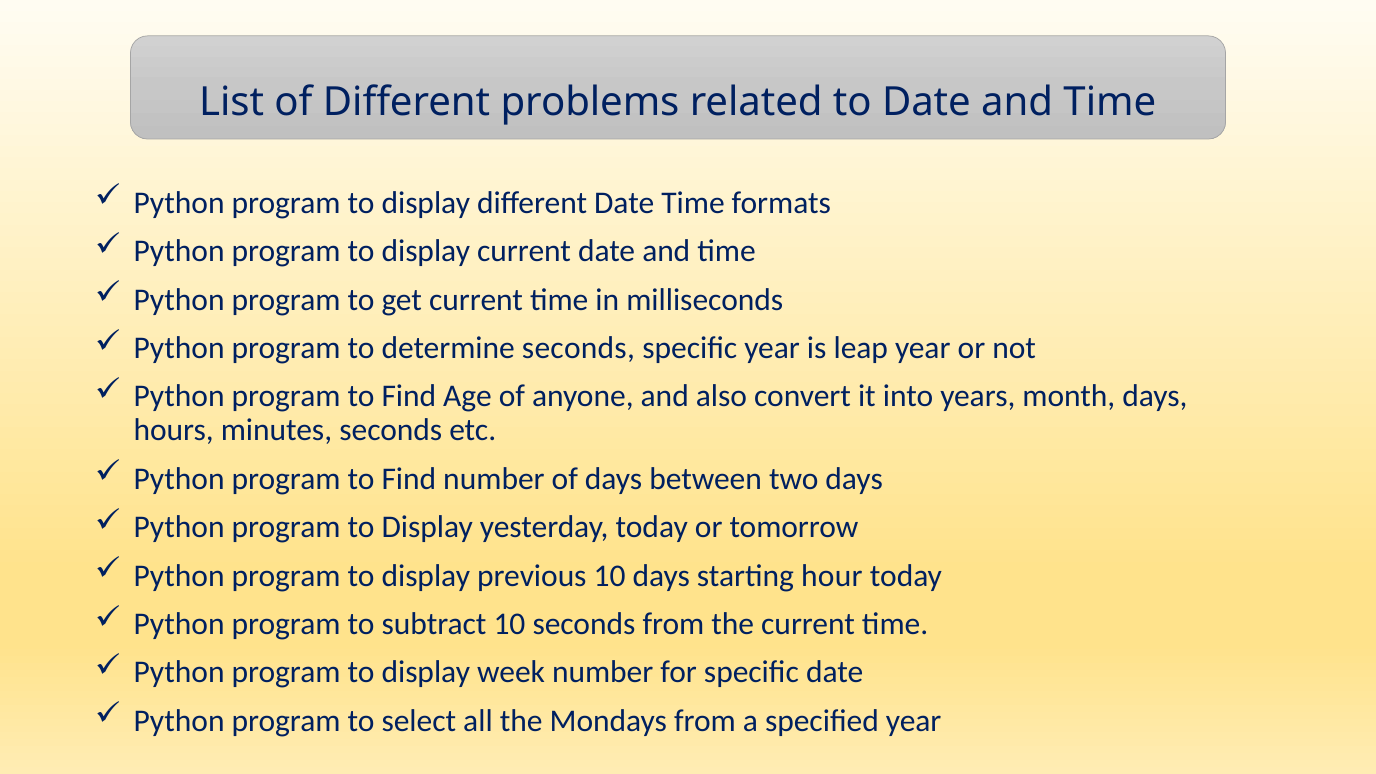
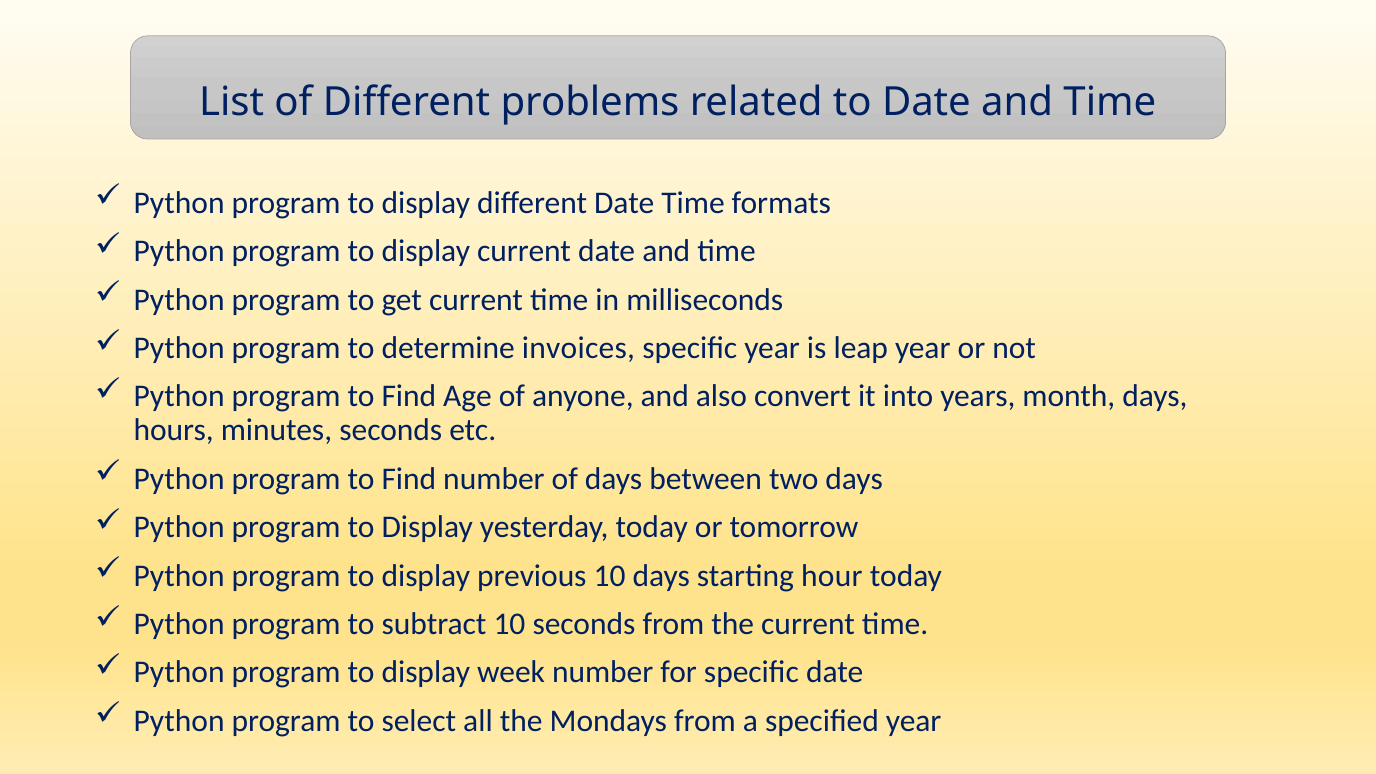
determine seconds: seconds -> invoices
